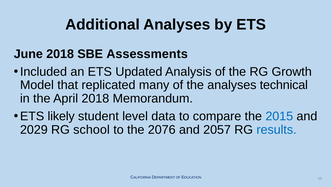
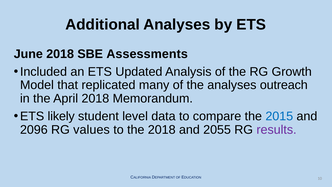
technical: technical -> outreach
2029: 2029 -> 2096
school: school -> values
the 2076: 2076 -> 2018
2057: 2057 -> 2055
results colour: blue -> purple
